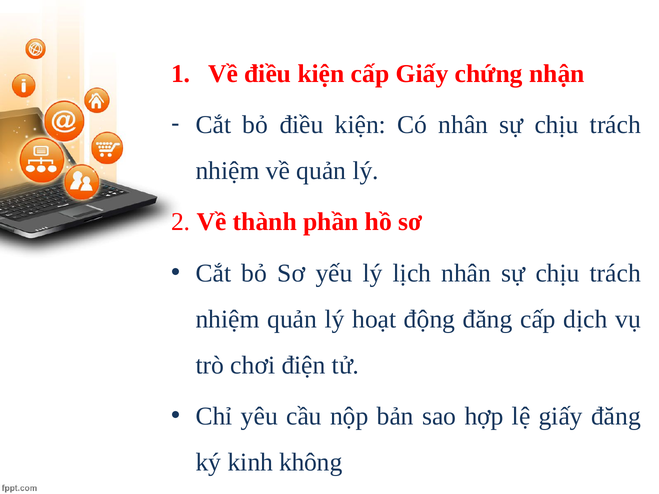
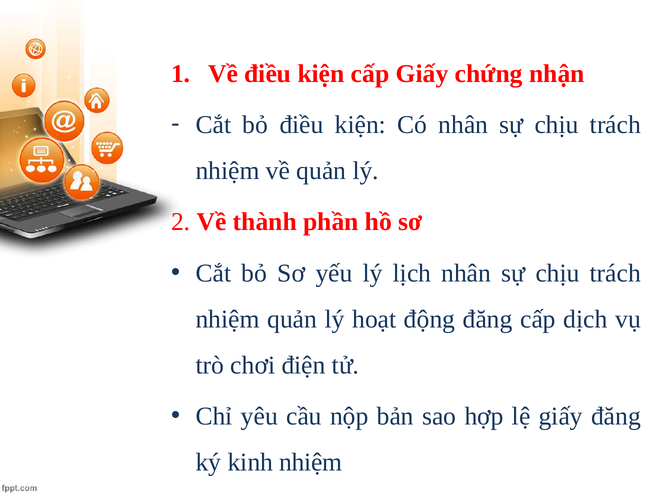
kinh không: không -> nhiệm
